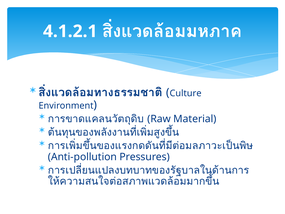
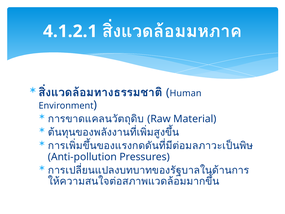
Culture: Culture -> Human
